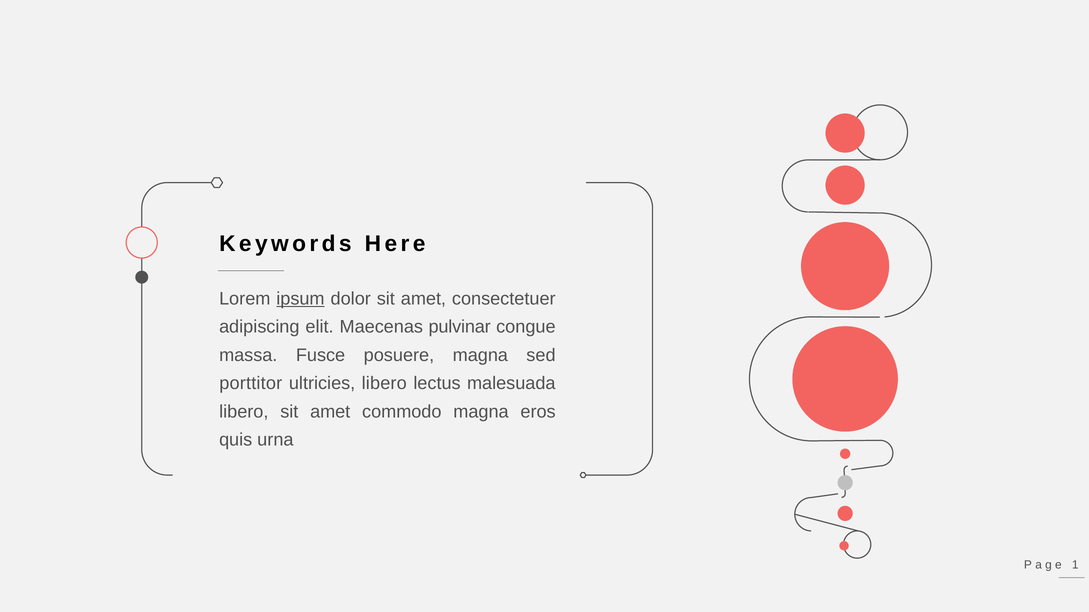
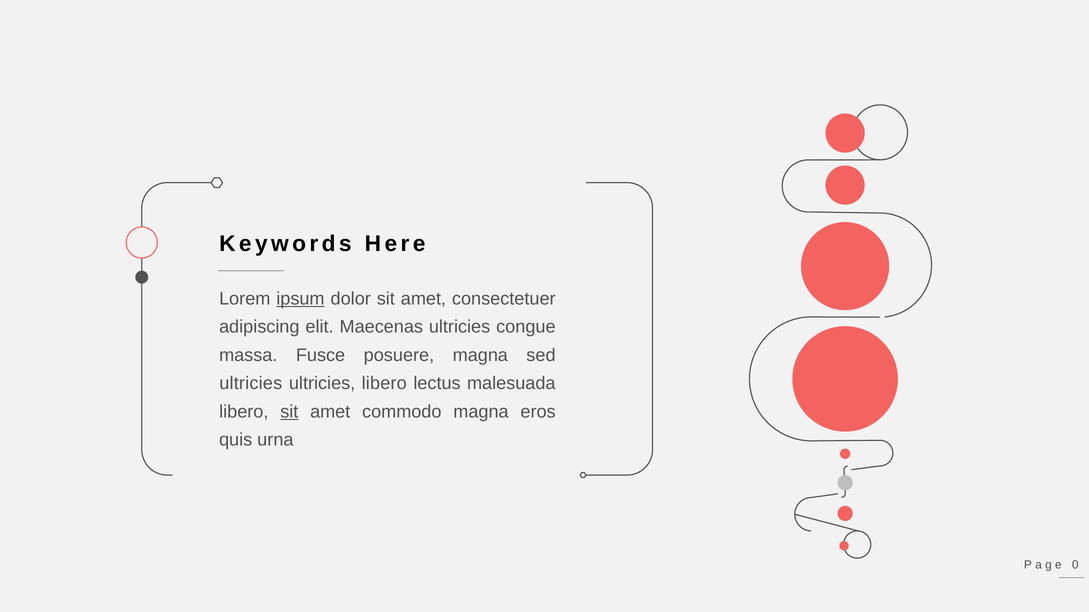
Maecenas pulvinar: pulvinar -> ultricies
porttitor at (251, 384): porttitor -> ultricies
sit at (289, 412) underline: none -> present
1: 1 -> 0
